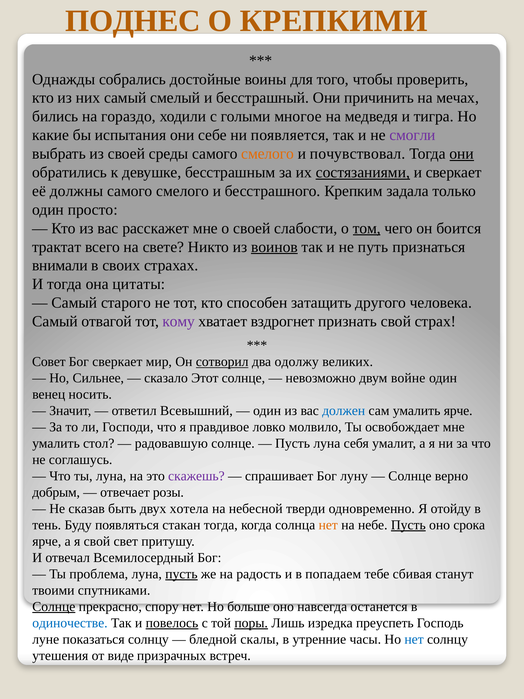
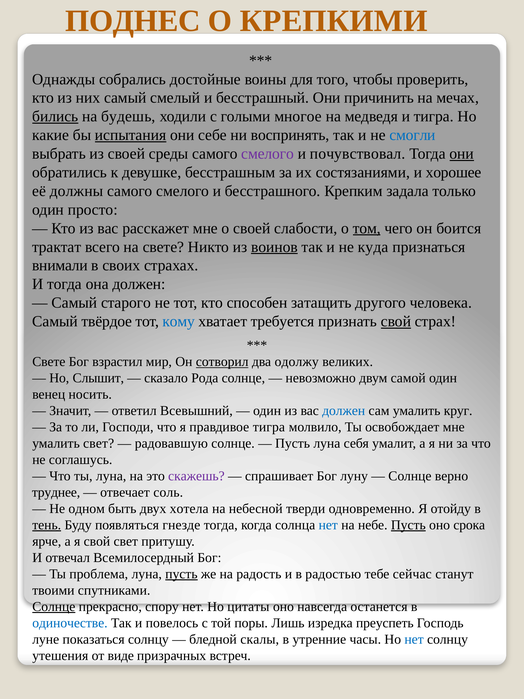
бились underline: none -> present
гораздо: гораздо -> будешь
испытания underline: none -> present
появляется: появляется -> воспринять
смогли colour: purple -> blue
смелого at (268, 154) colour: orange -> purple
состязаниями underline: present -> none
и сверкает: сверкает -> хорошее
путь: путь -> куда
она цитаты: цитаты -> должен
отвагой: отвагой -> твёрдое
кому colour: purple -> blue
вздрогнет: вздрогнет -> требуется
свой at (396, 321) underline: none -> present
Совет at (49, 362): Совет -> Свете
Бог сверкает: сверкает -> взрастил
Сильнее: Сильнее -> Слышит
Этот: Этот -> Рода
войне: войне -> самой
умалить ярче: ярче -> круг
правдивое ловко: ловко -> тигра
умалить стол: стол -> свет
добрым: добрым -> труднее
розы: розы -> соль
сказав: сказав -> одном
тень underline: none -> present
стакан: стакан -> гнезде
нет at (328, 525) colour: orange -> blue
попадаем: попадаем -> радостью
сбивая: сбивая -> сейчас
больше: больше -> цитаты
повелось underline: present -> none
поры underline: present -> none
